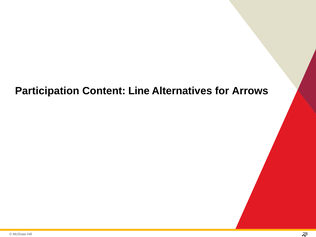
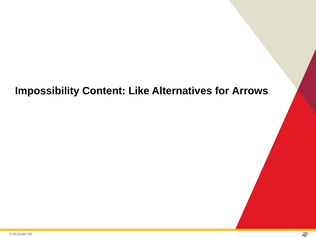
Participation: Participation -> Impossibility
Line: Line -> Like
